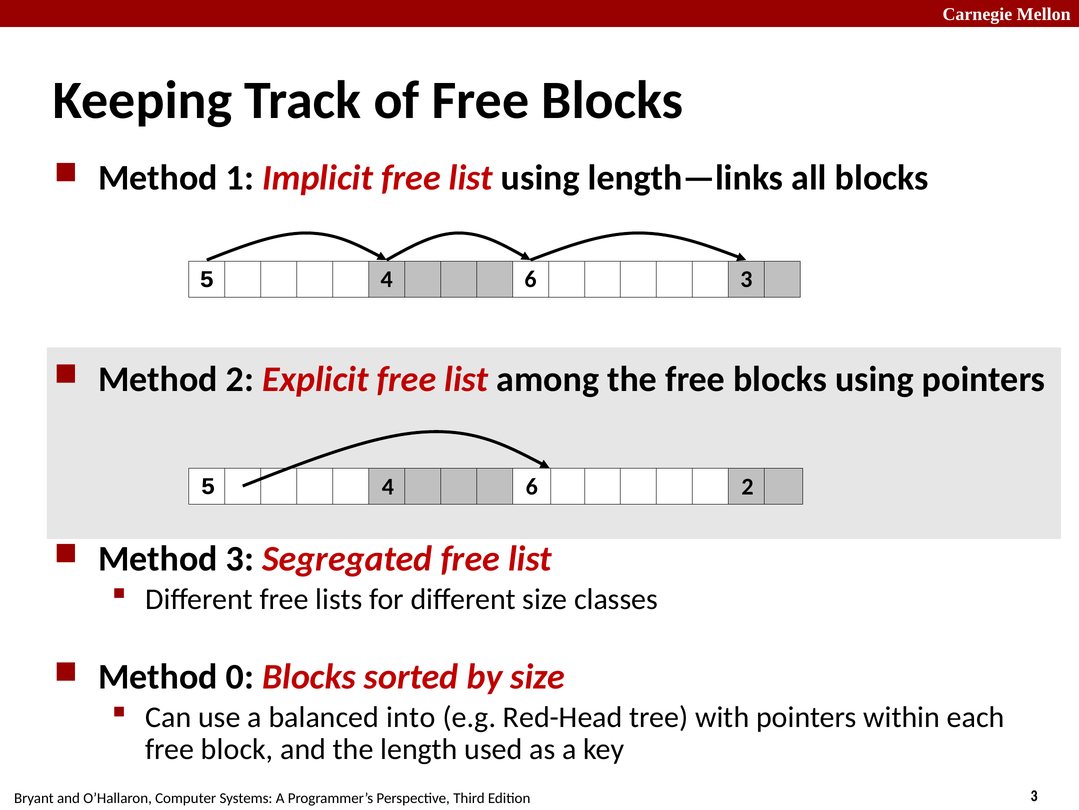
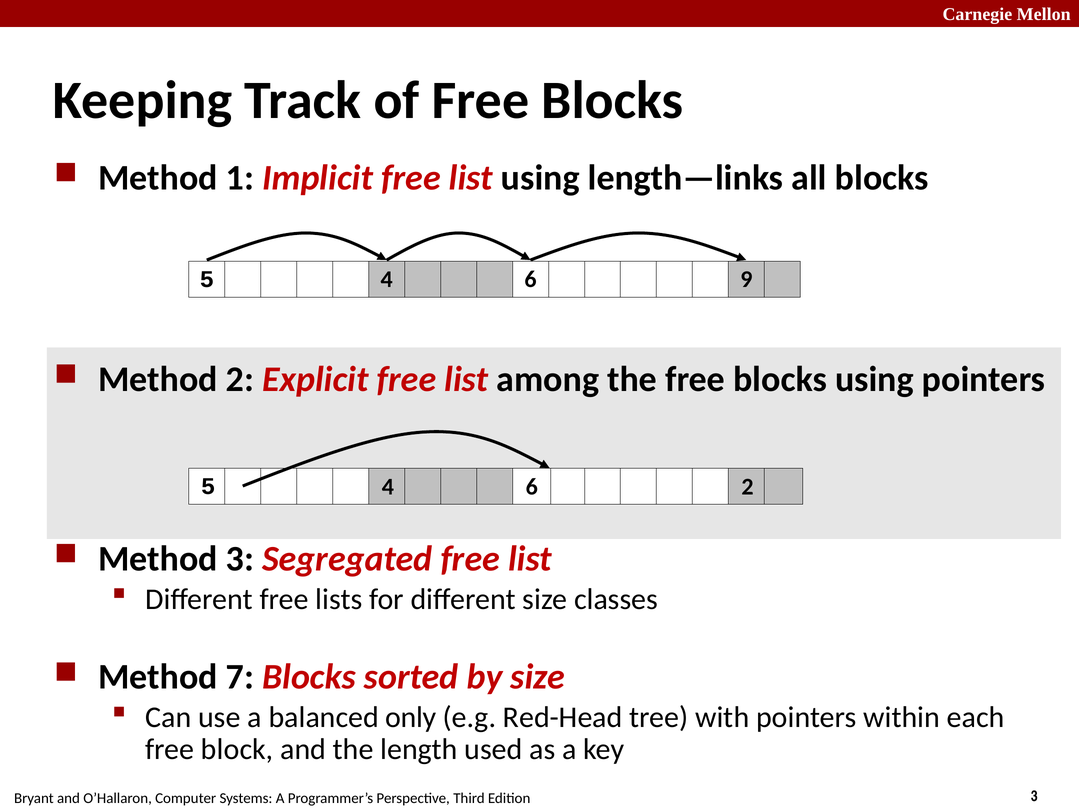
4 3: 3 -> 9
0: 0 -> 7
into: into -> only
